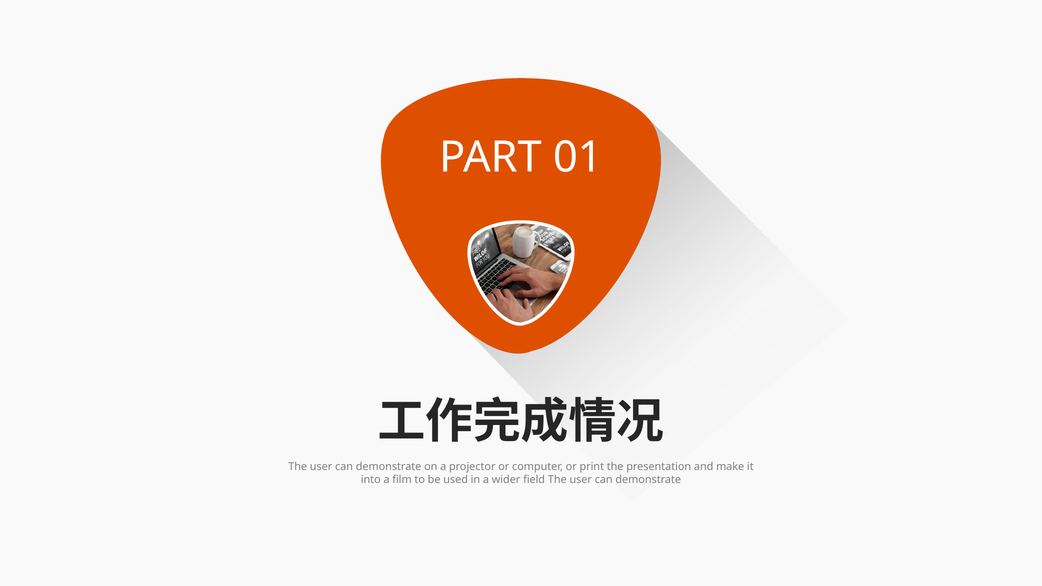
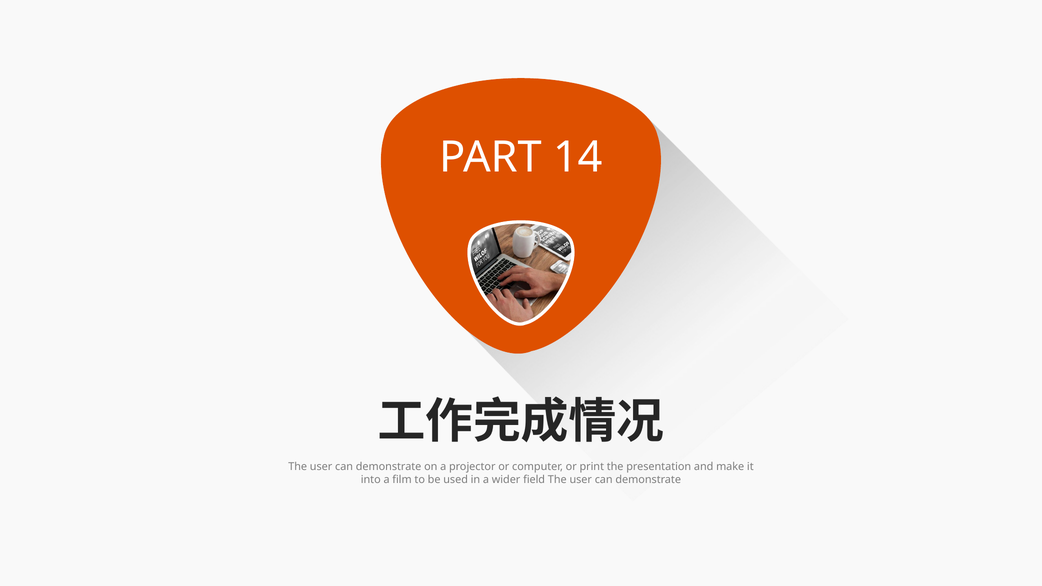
01: 01 -> 14
